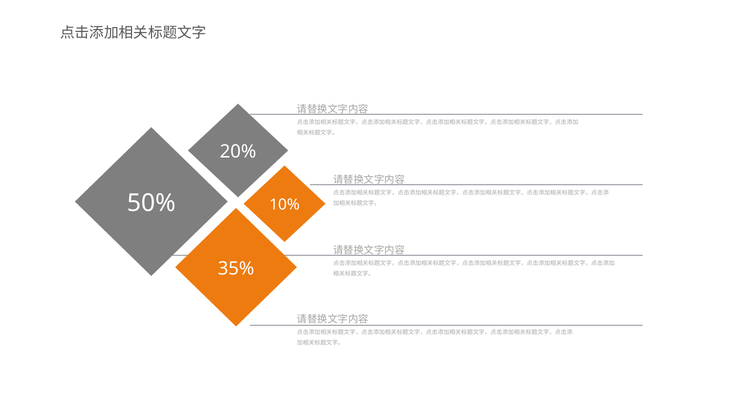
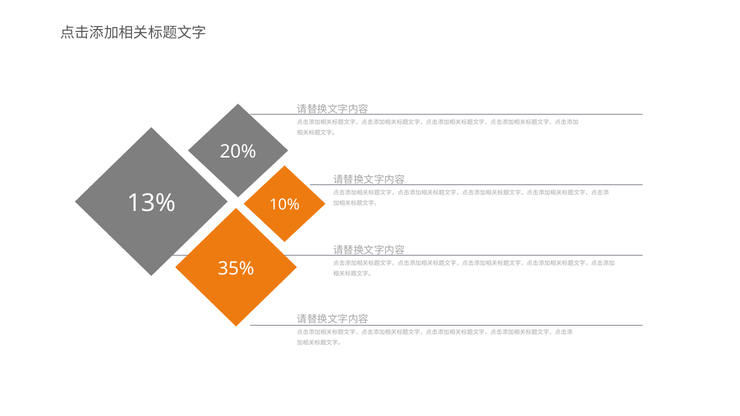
50%: 50% -> 13%
